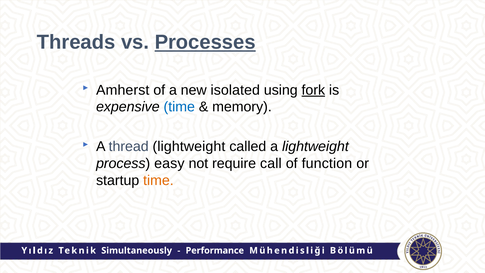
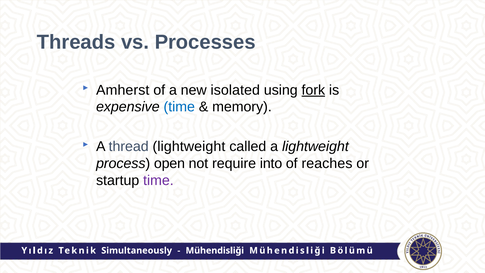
Processes underline: present -> none
easy: easy -> open
call: call -> into
function: function -> reaches
time at (158, 180) colour: orange -> purple
Performance at (215, 250): Performance -> Mühendisliği
